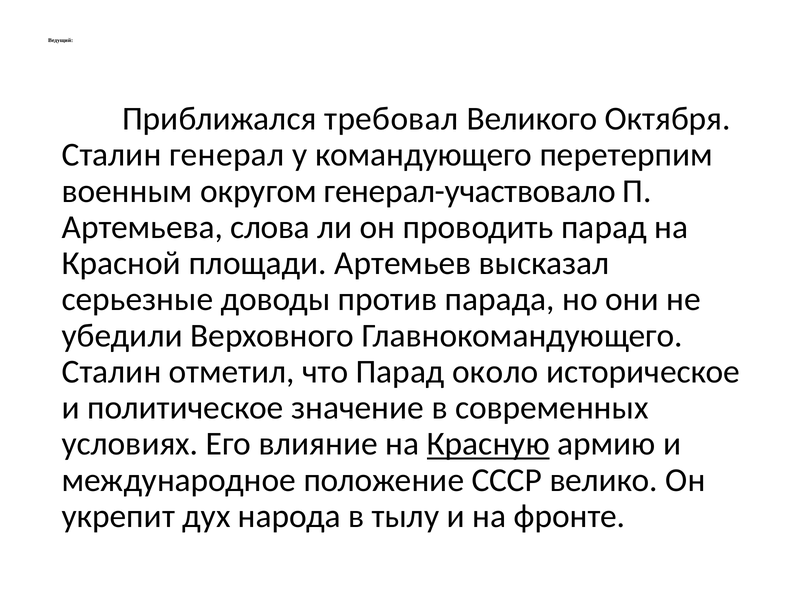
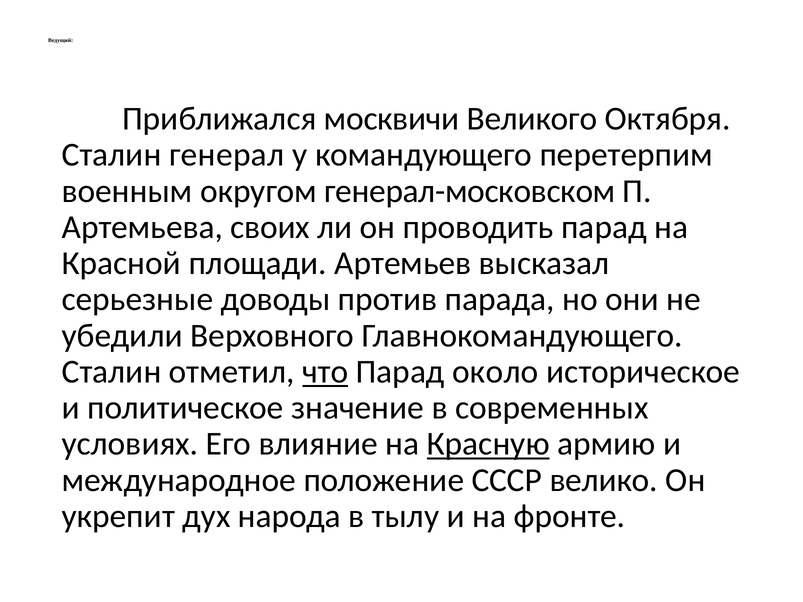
требовал: требовал -> москвичи
генерал-участвовало: генерал-участвовало -> генерал-московском
слова: слова -> своих
что underline: none -> present
